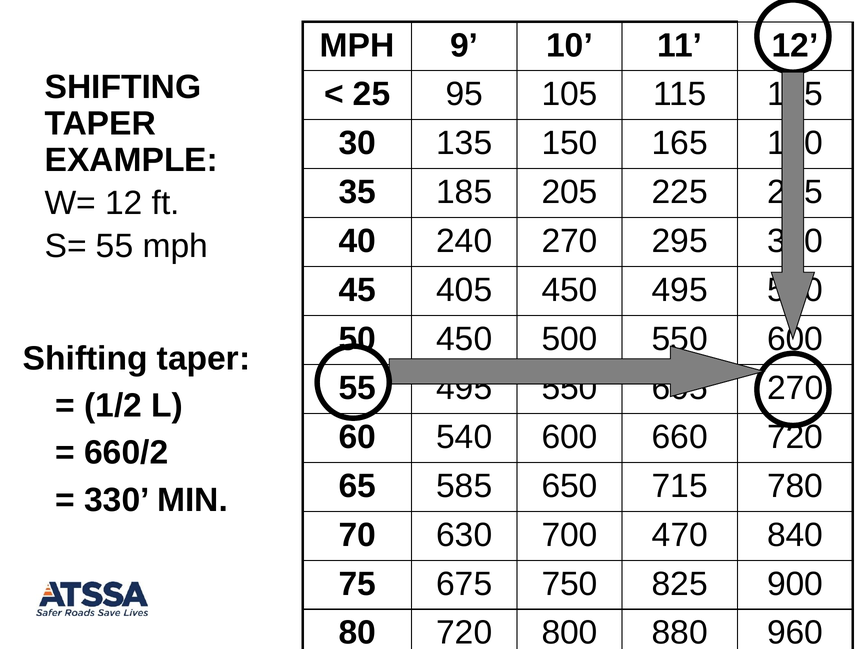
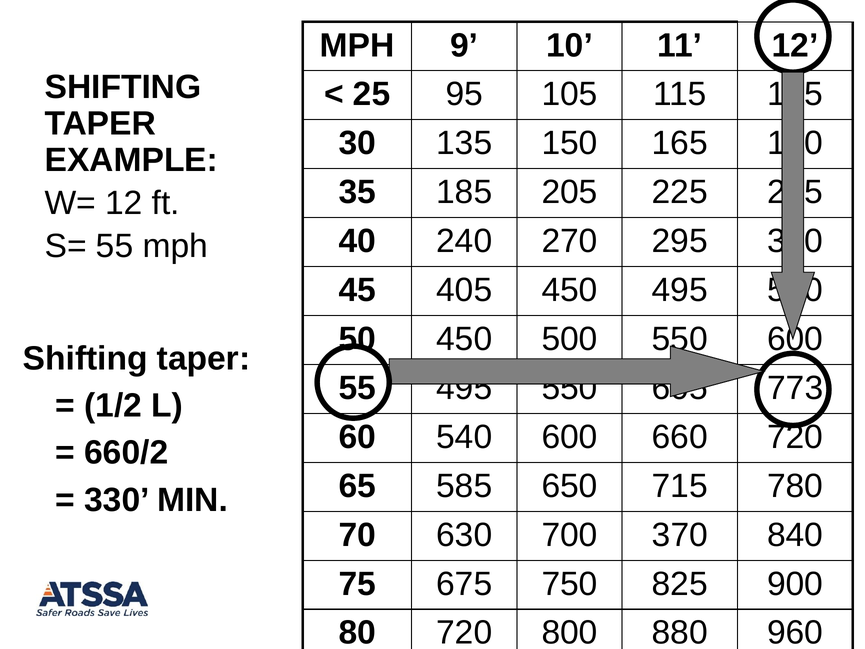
270 at (795, 388): 270 -> 773
470: 470 -> 370
